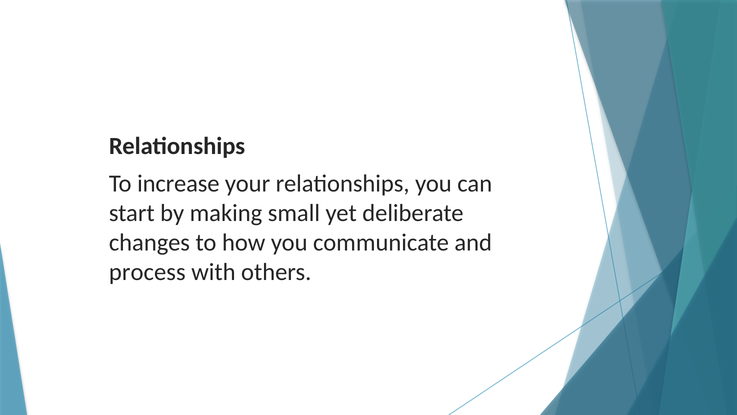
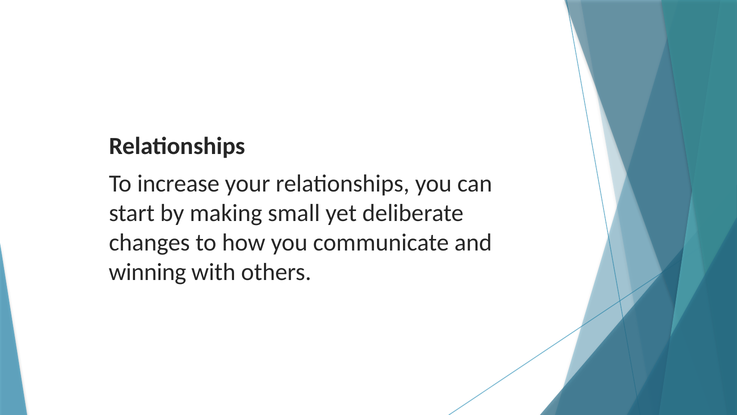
process: process -> winning
